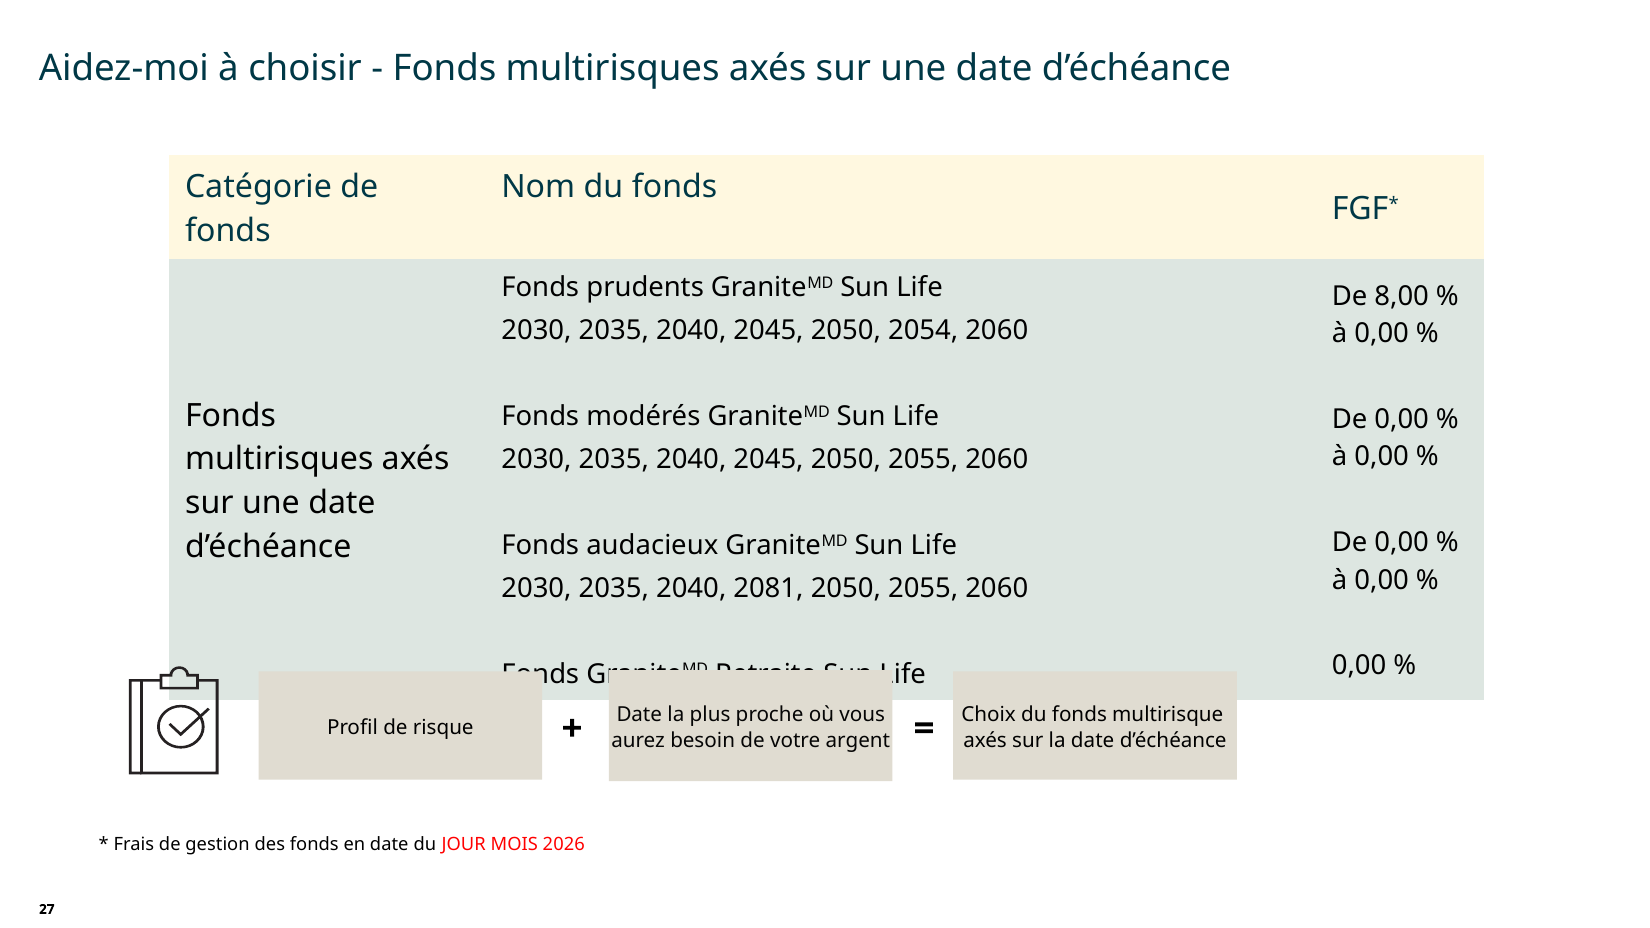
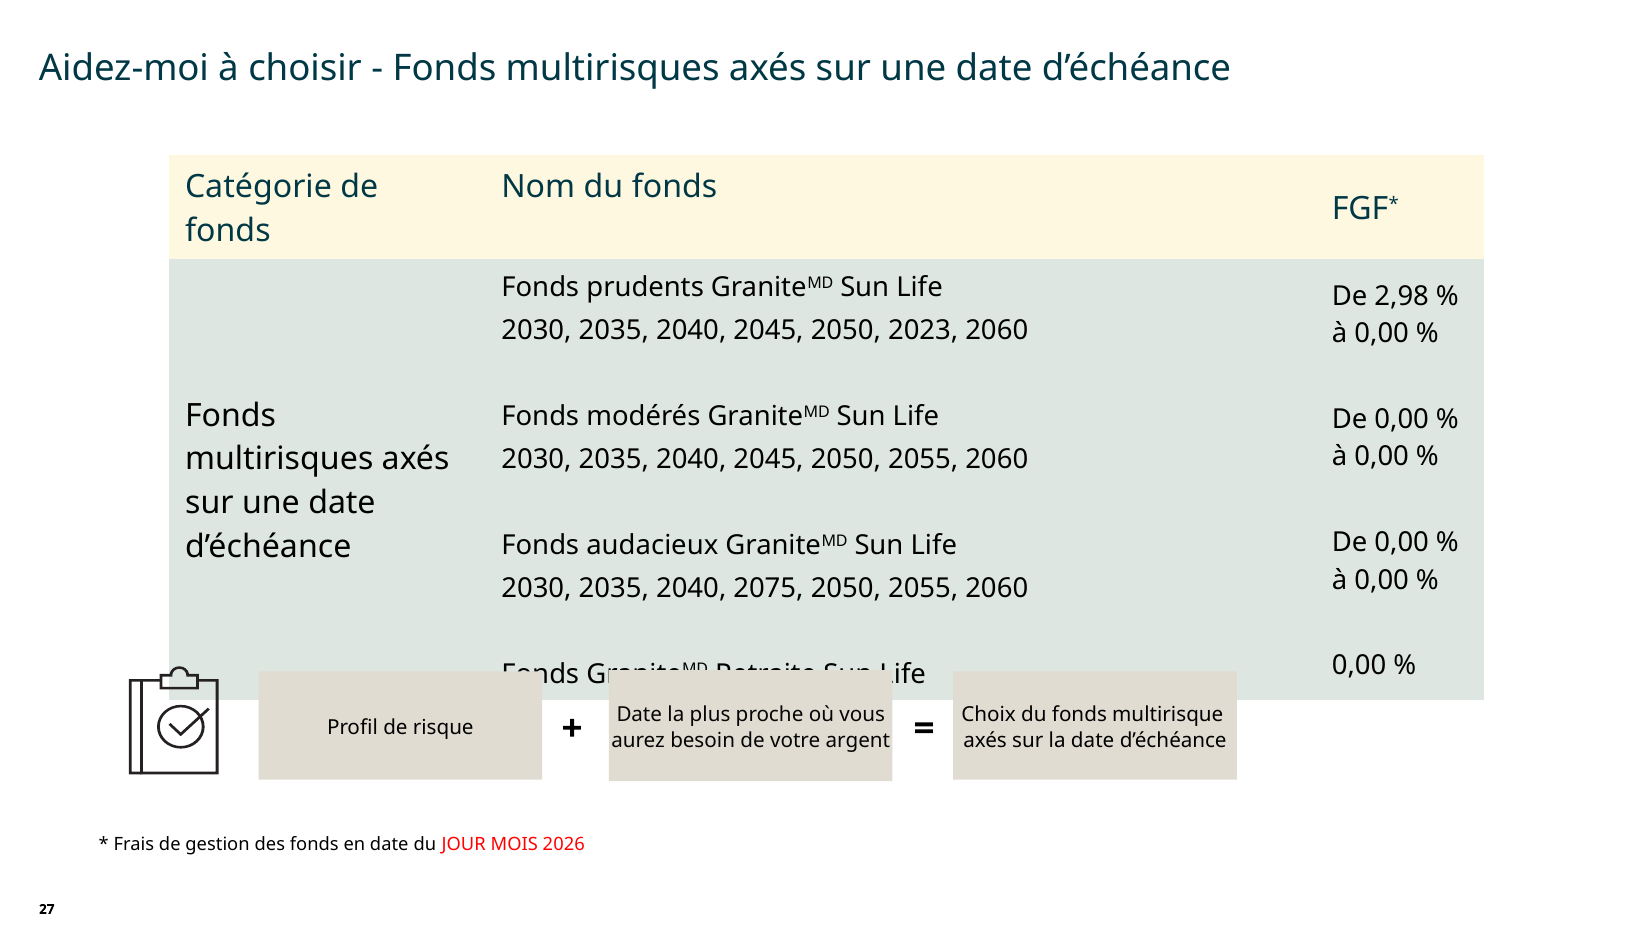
8,00: 8,00 -> 2,98
2054: 2054 -> 2023
2081: 2081 -> 2075
